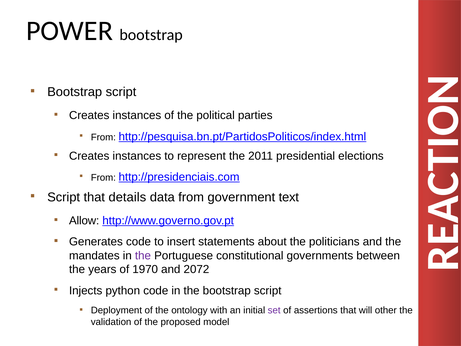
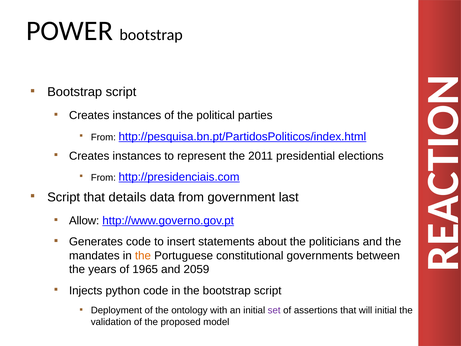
text: text -> last
the at (143, 255) colour: purple -> orange
1970: 1970 -> 1965
2072: 2072 -> 2059
will other: other -> initial
